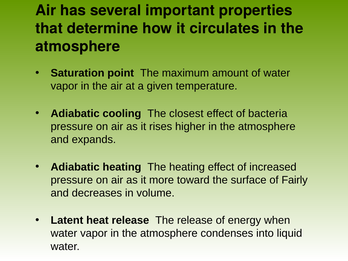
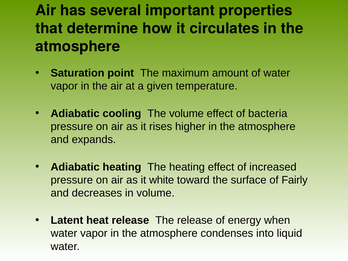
The closest: closest -> volume
more: more -> white
